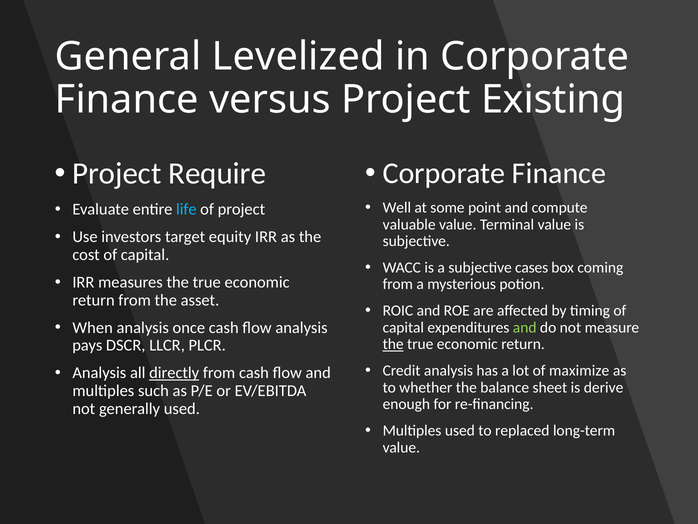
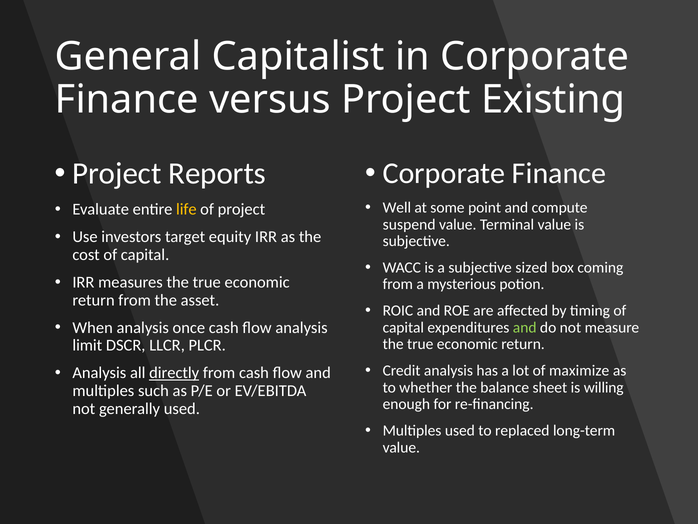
Levelized: Levelized -> Capitalist
Require: Require -> Reports
life colour: light blue -> yellow
valuable: valuable -> suspend
cases: cases -> sized
the at (393, 344) underline: present -> none
pays: pays -> limit
derive: derive -> willing
